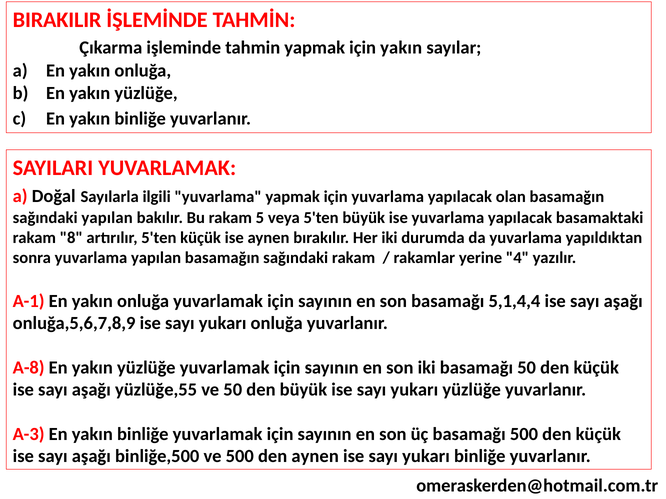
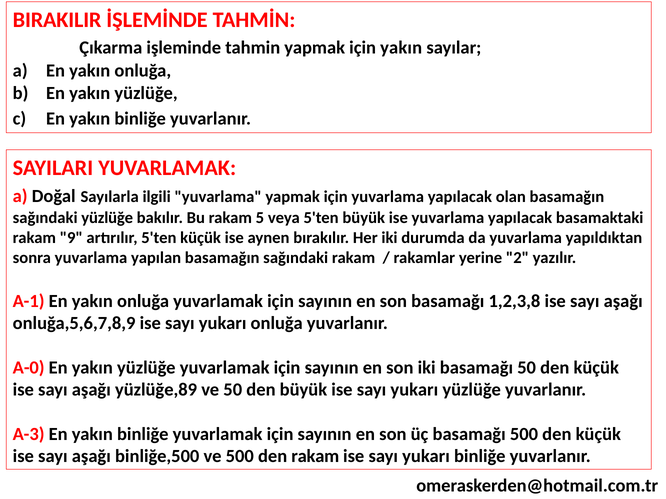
sağındaki yapılan: yapılan -> yüzlüğe
8: 8 -> 9
4: 4 -> 2
5,1,4,4: 5,1,4,4 -> 1,2,3,8
A-8: A-8 -> A-0
yüzlüğe,55: yüzlüğe,55 -> yüzlüğe,89
den aynen: aynen -> rakam
